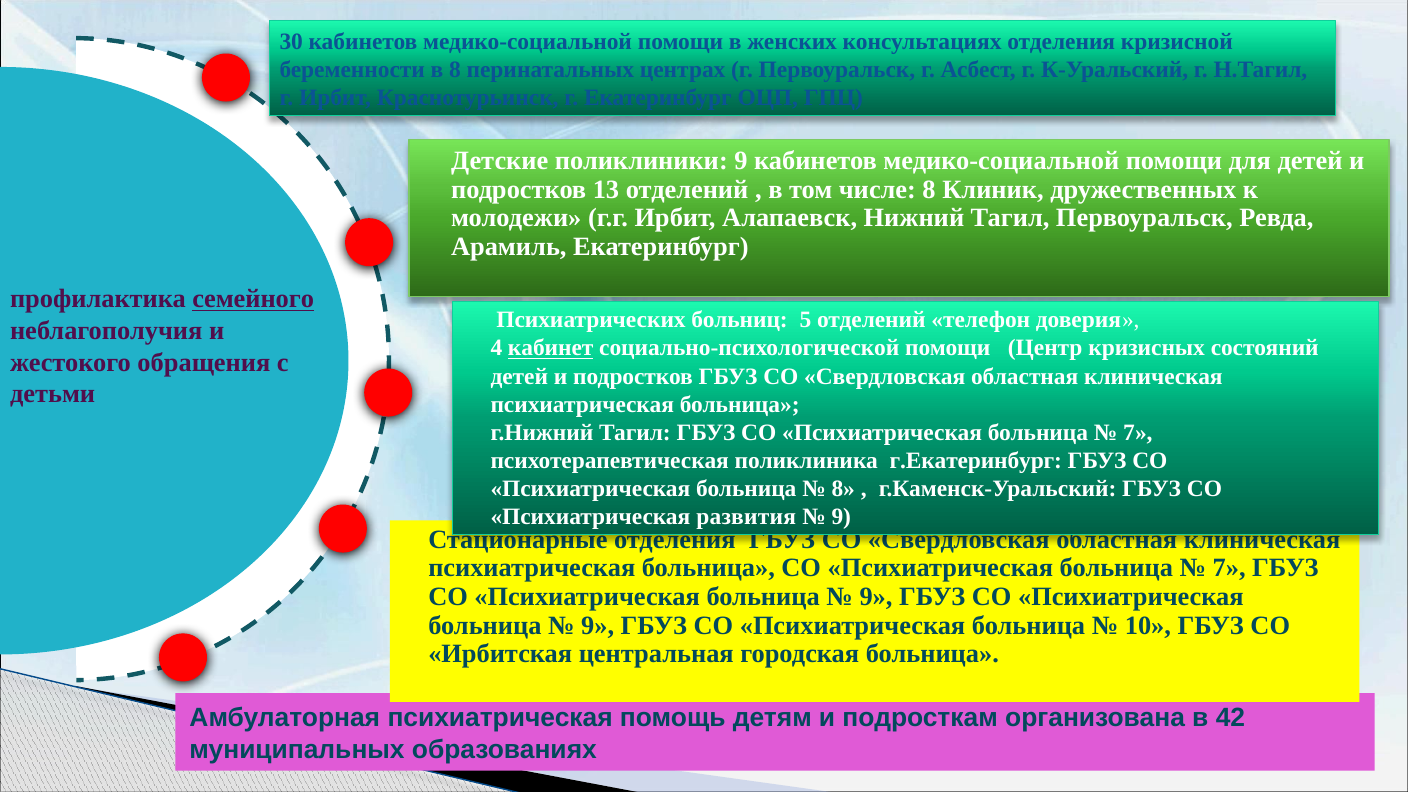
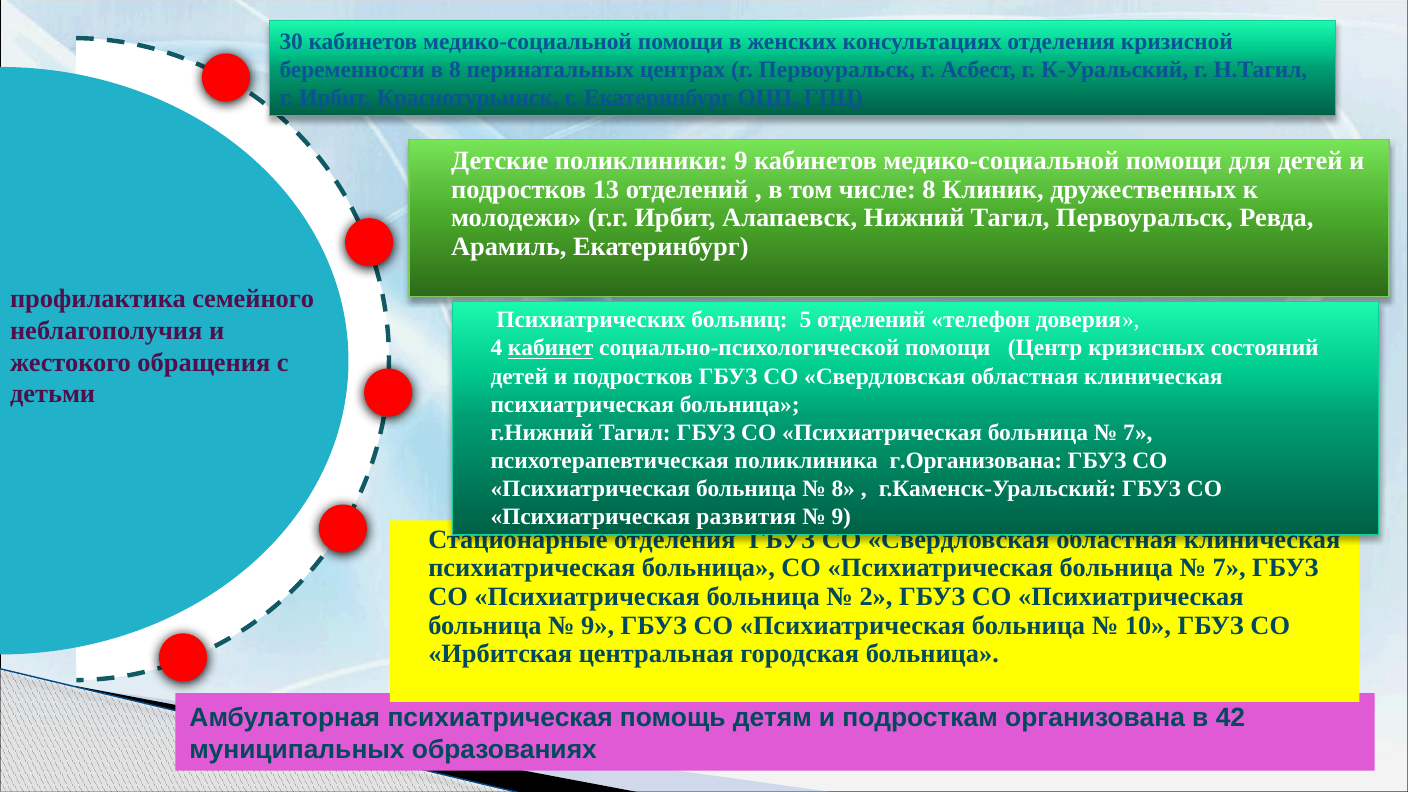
семейного underline: present -> none
г.Екатеринбург: г.Екатеринбург -> г.Организована
9 at (876, 597): 9 -> 2
